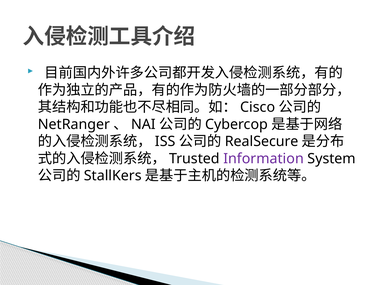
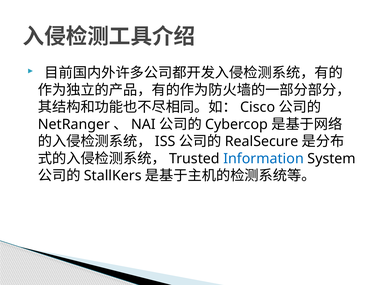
Information colour: purple -> blue
